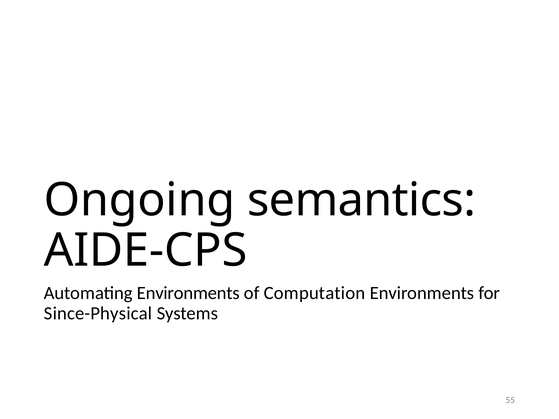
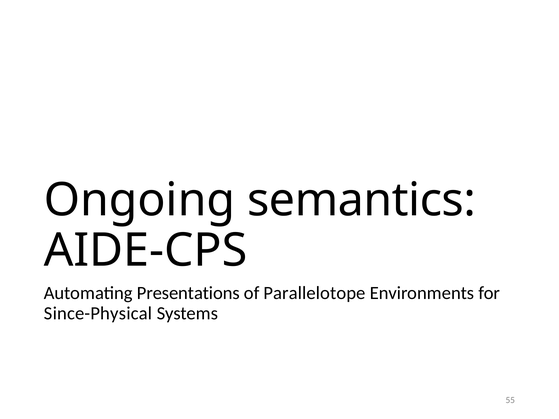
Automating Environments: Environments -> Presentations
Computation: Computation -> Parallelotope
